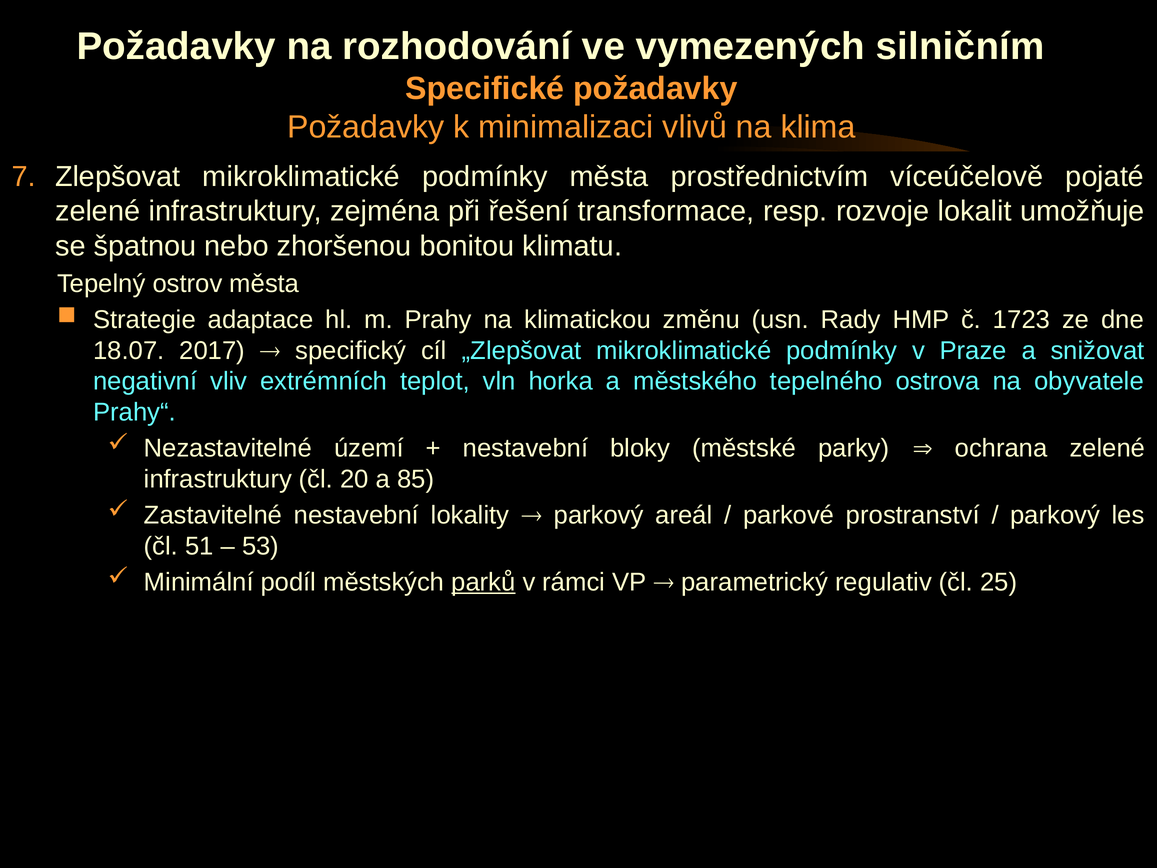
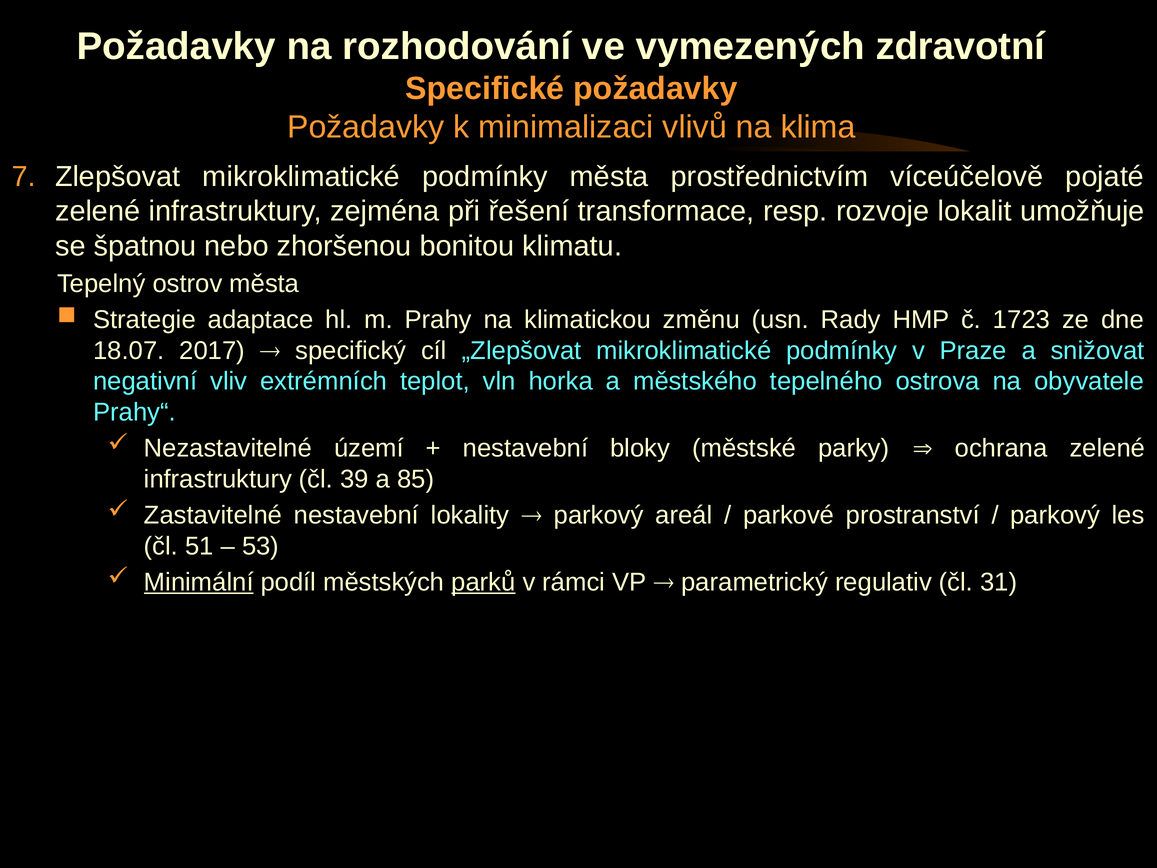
silničním: silničním -> zdravotní
20: 20 -> 39
Minimální underline: none -> present
25: 25 -> 31
